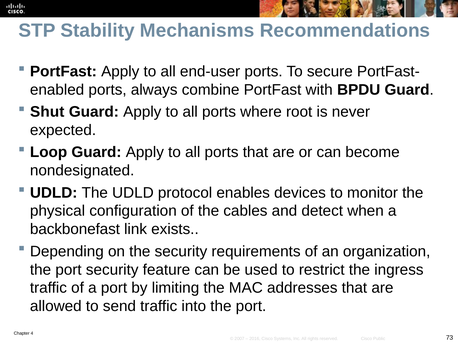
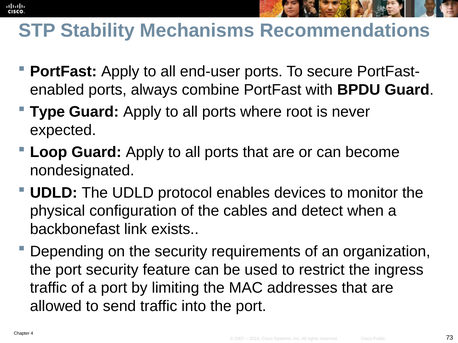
Shut: Shut -> Type
